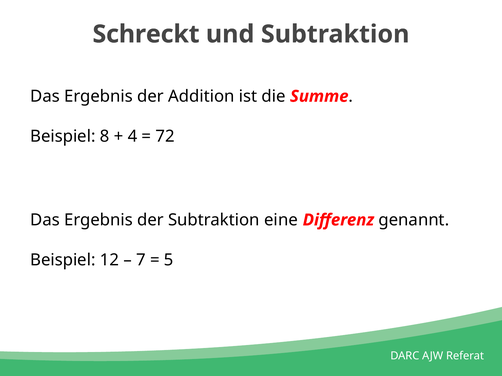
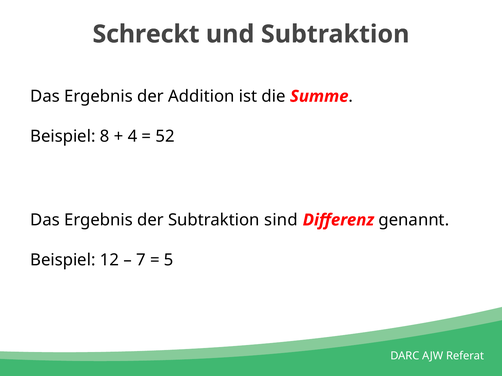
72: 72 -> 52
eine: eine -> sind
